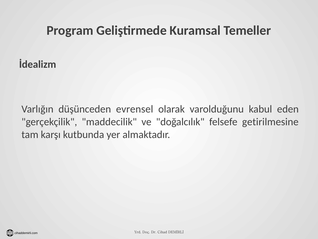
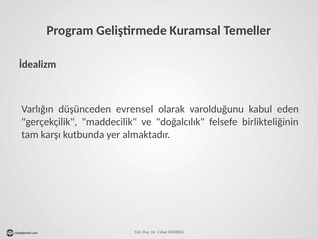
getirilmesine: getirilmesine -> birlikteliğinin
